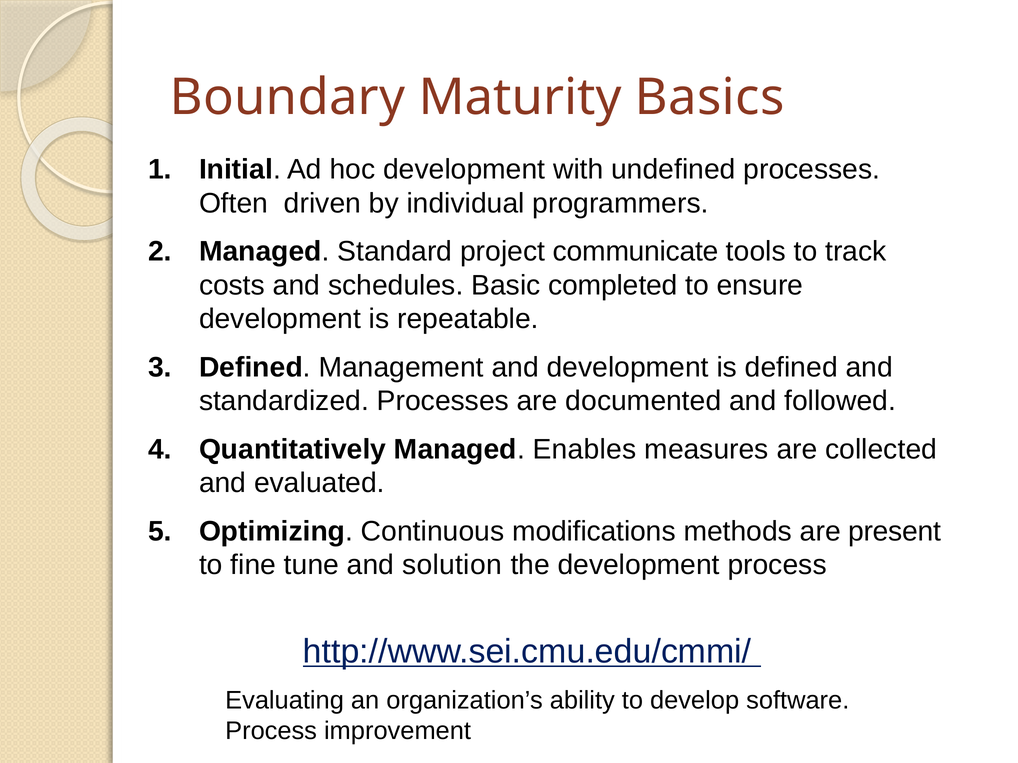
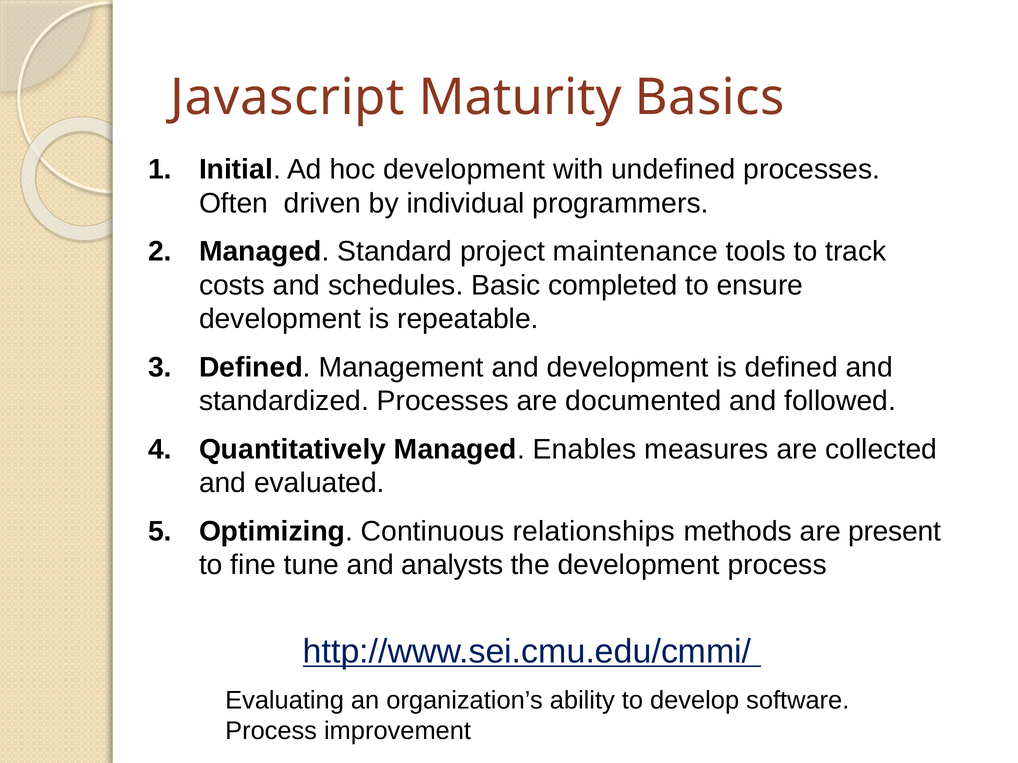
Boundary: Boundary -> Javascript
communicate: communicate -> maintenance
modifications: modifications -> relationships
solution: solution -> analysts
